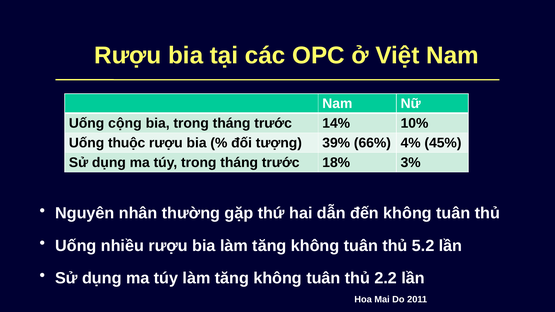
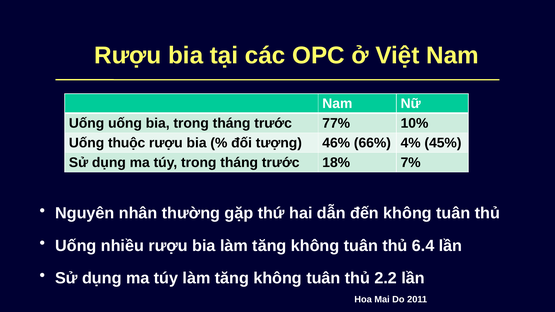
Uống cộng: cộng -> uống
14%: 14% -> 77%
39%: 39% -> 46%
3%: 3% -> 7%
5.2: 5.2 -> 6.4
